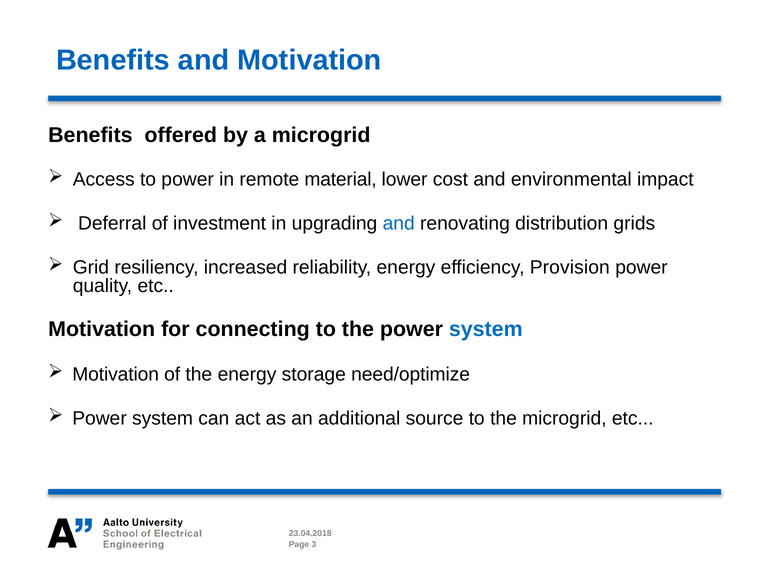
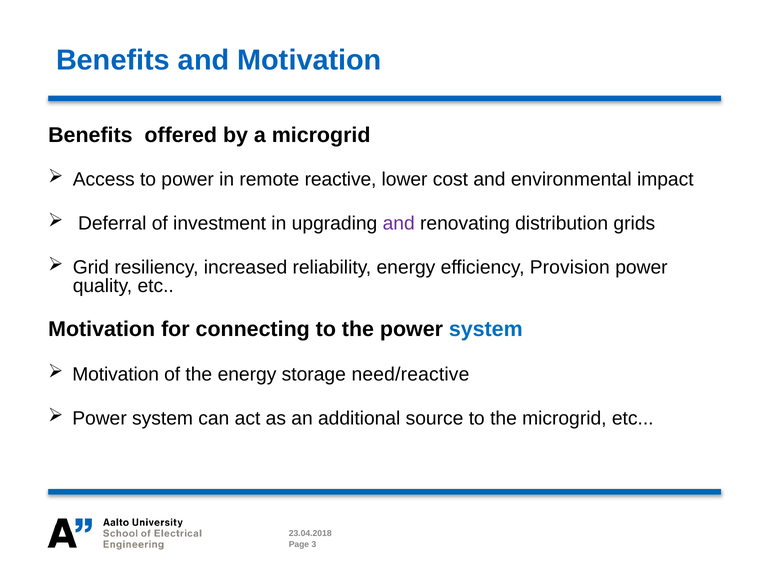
material: material -> reactive
and at (399, 224) colour: blue -> purple
need/optimize: need/optimize -> need/reactive
